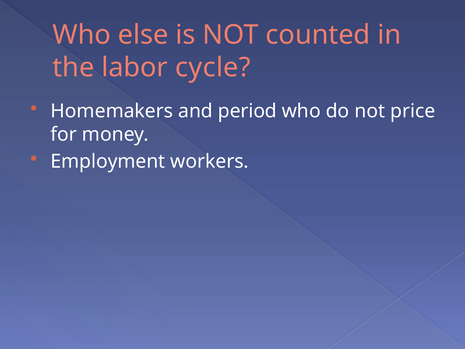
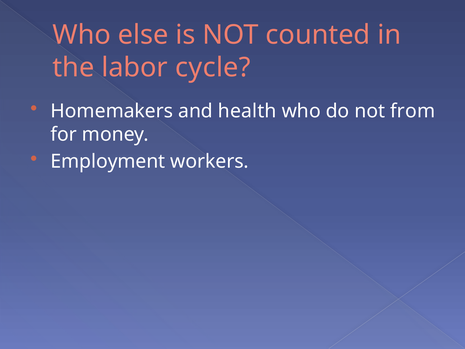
period: period -> health
price: price -> from
